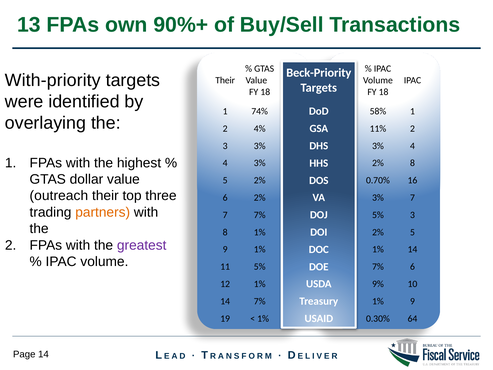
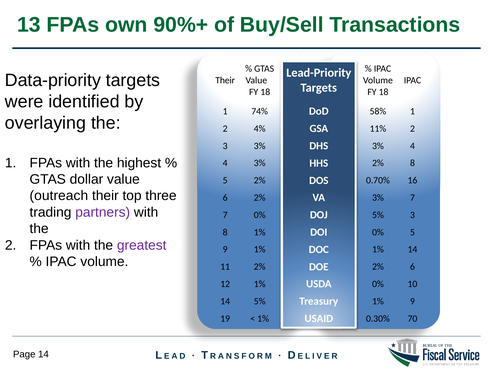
Beck-Priority: Beck-Priority -> Lead-Priority
With-priority: With-priority -> Data-priority
partners colour: orange -> purple
7 7%: 7% -> 0%
DOI 2%: 2% -> 0%
11 5%: 5% -> 2%
DOE 7%: 7% -> 2%
USDA 9%: 9% -> 0%
14 7%: 7% -> 5%
64: 64 -> 70
